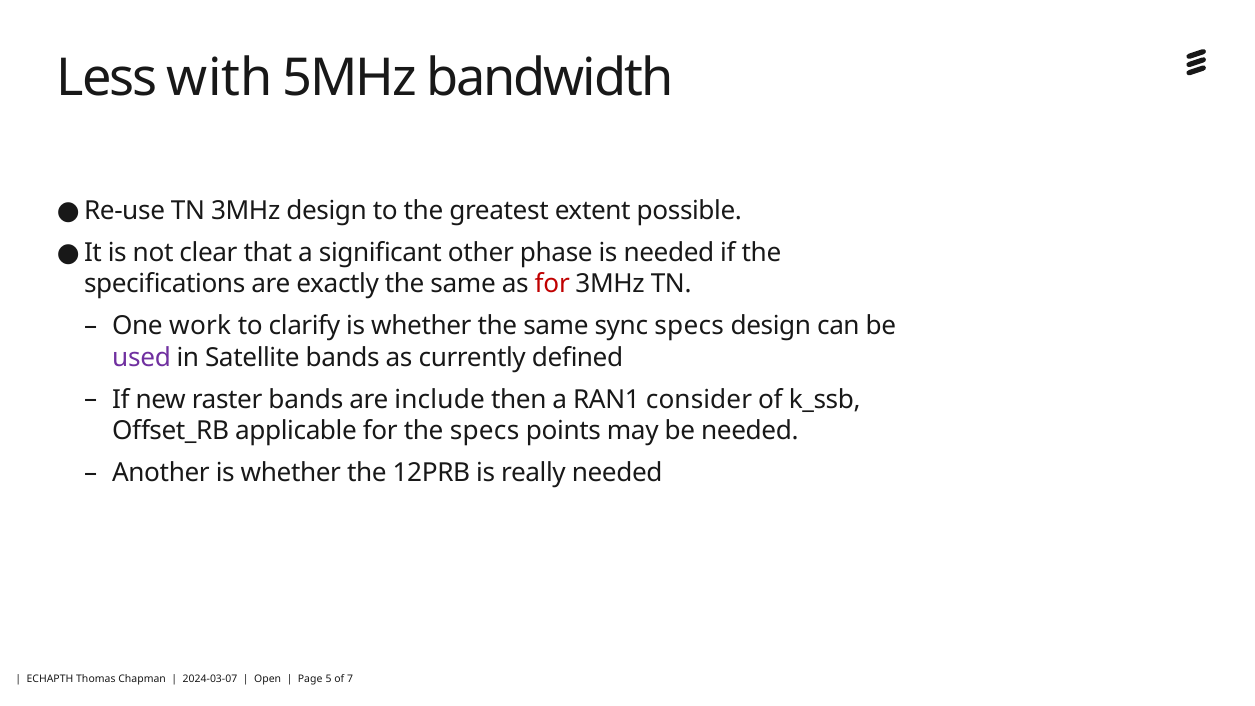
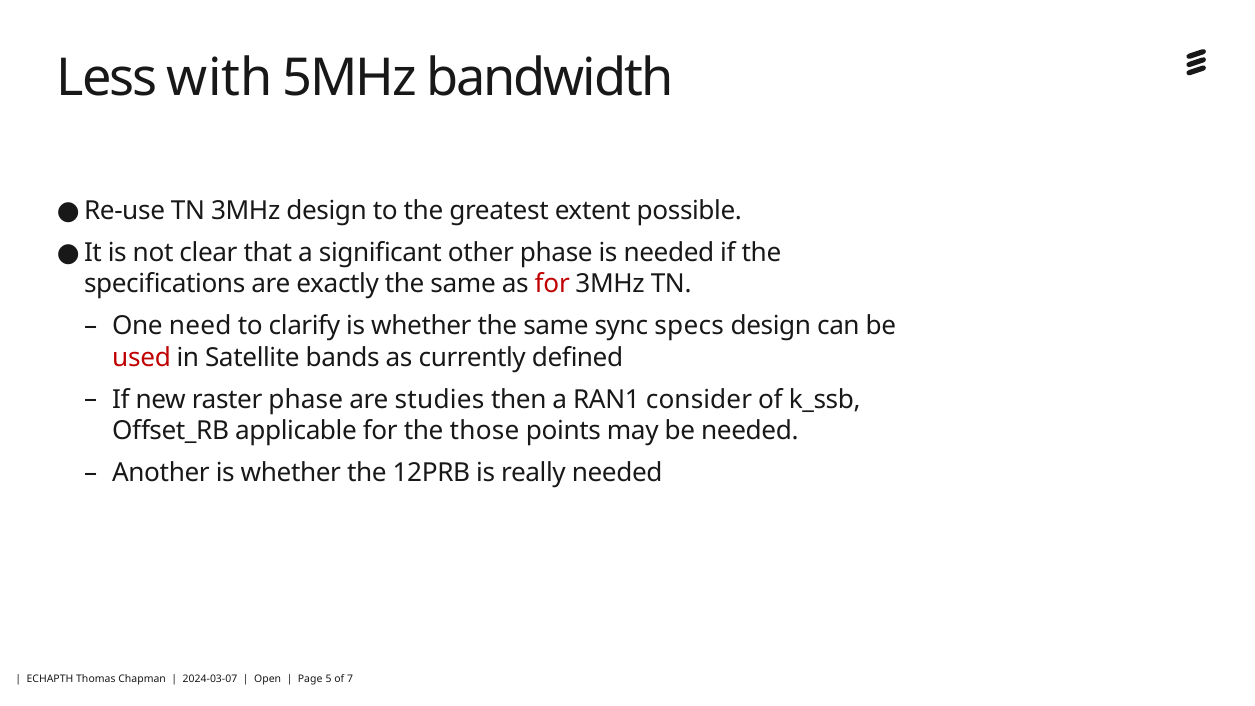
work: work -> need
used colour: purple -> red
raster bands: bands -> phase
include: include -> studies
the specs: specs -> those
